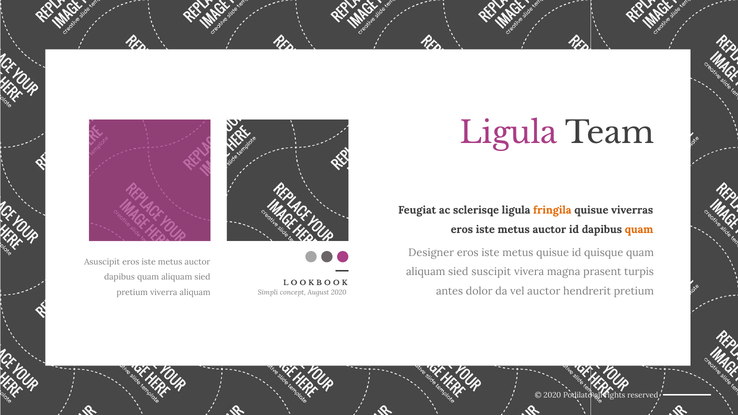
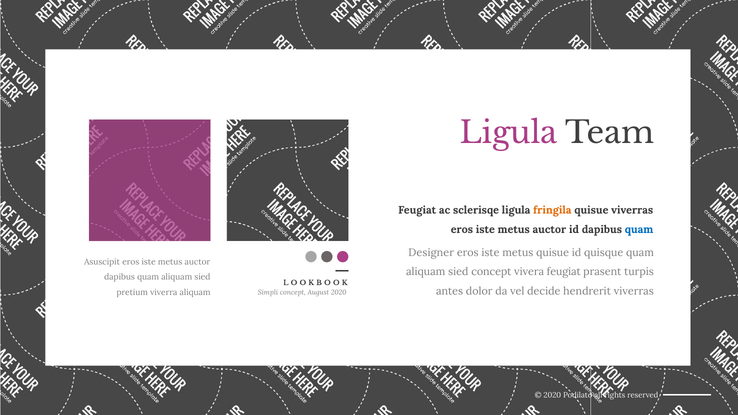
quam at (639, 229) colour: orange -> blue
sied suscipit: suscipit -> concept
vivera magna: magna -> feugiat
vel auctor: auctor -> decide
hendrerit pretium: pretium -> viverras
